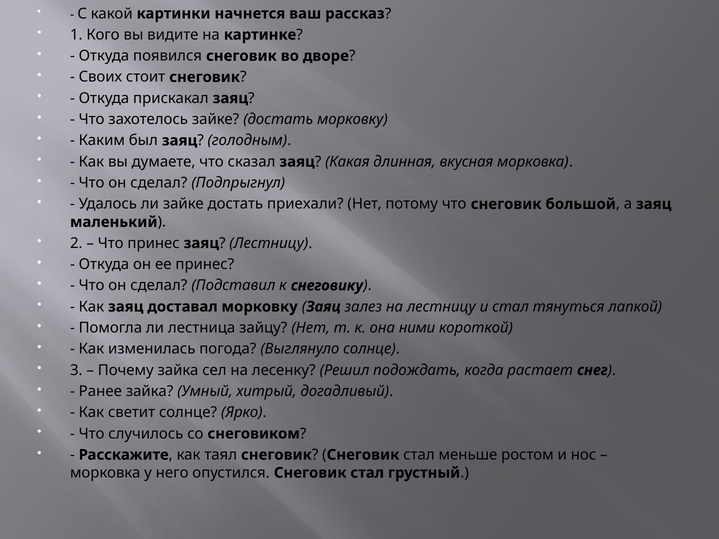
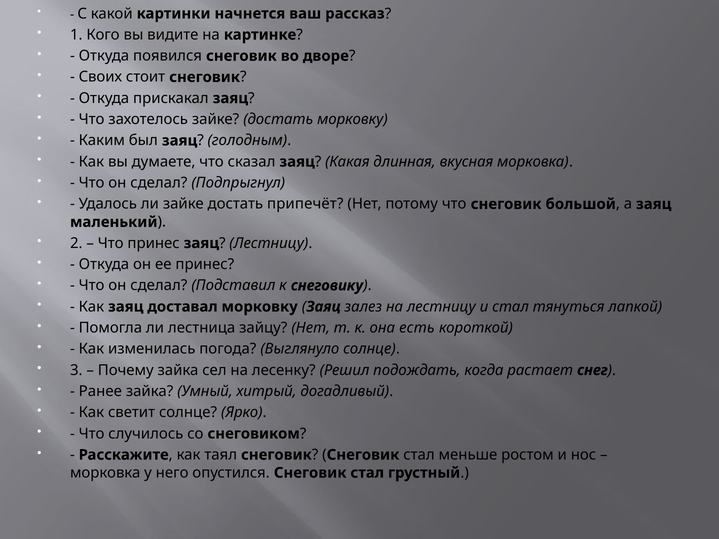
приехали: приехали -> припечёт
ними: ними -> есть
